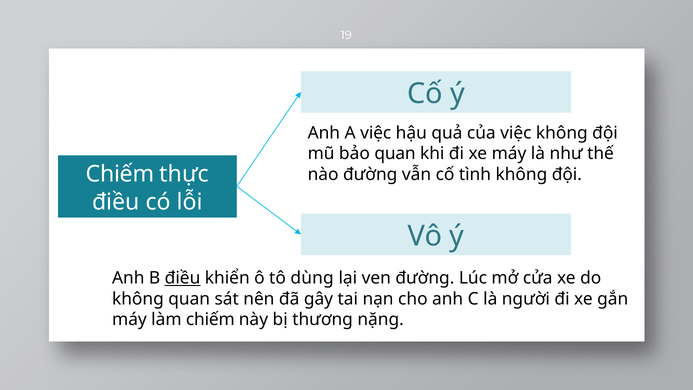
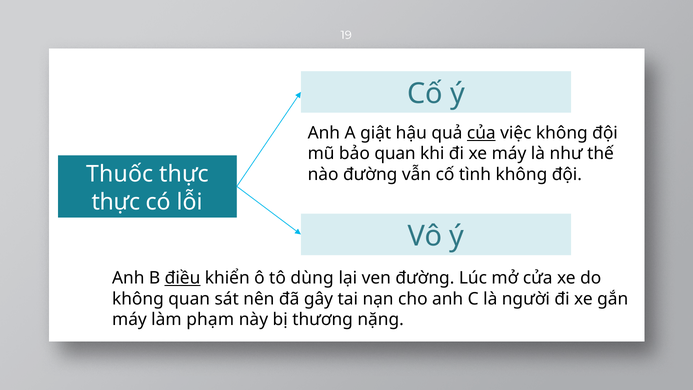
A việc: việc -> giật
của underline: none -> present
Chiếm at (120, 174): Chiếm -> Thuốc
điều at (116, 202): điều -> thực
làm chiếm: chiếm -> phạm
